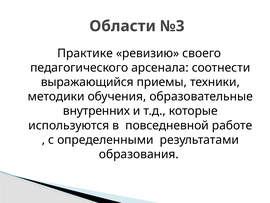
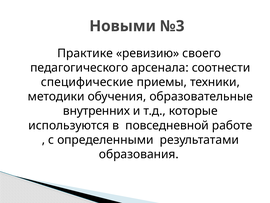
Области: Области -> Новыми
выражающийся: выражающийся -> специфические
